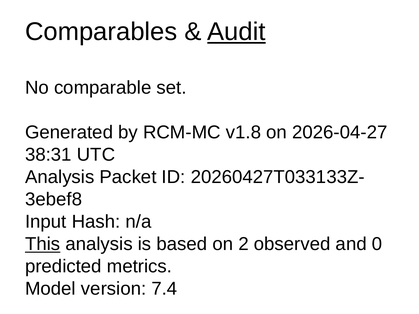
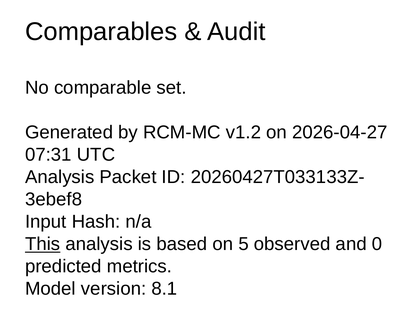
Audit underline: present -> none
v1.8: v1.8 -> v1.2
38:31: 38:31 -> 07:31
2: 2 -> 5
7.4: 7.4 -> 8.1
